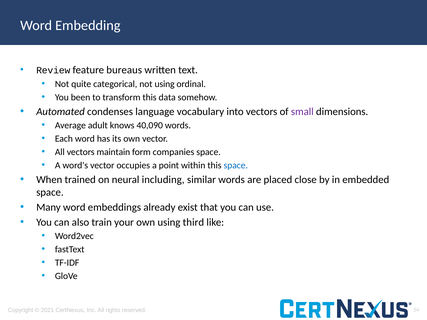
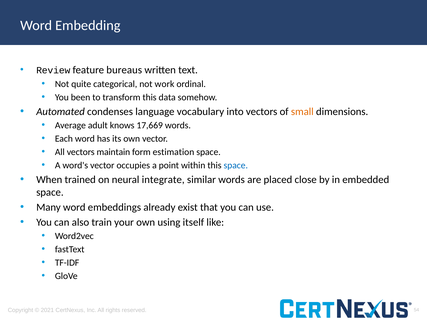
not using: using -> work
small colour: purple -> orange
40,090: 40,090 -> 17,669
companies: companies -> estimation
including: including -> integrate
third: third -> itself
